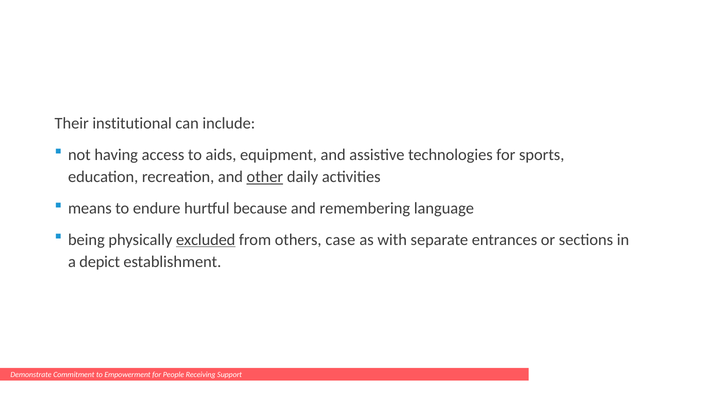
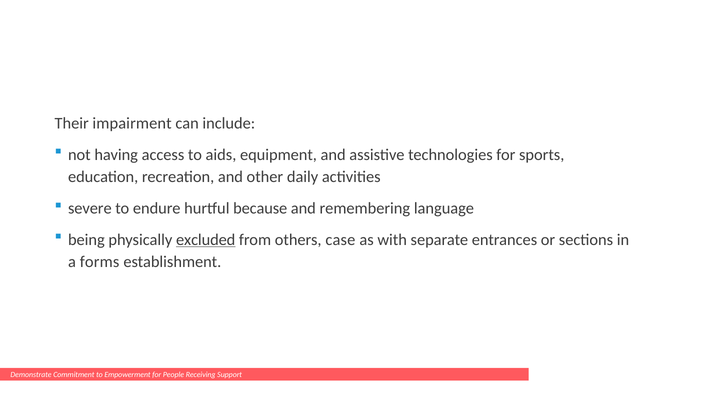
institutional: institutional -> impairment
other underline: present -> none
means: means -> severe
depict: depict -> forms
